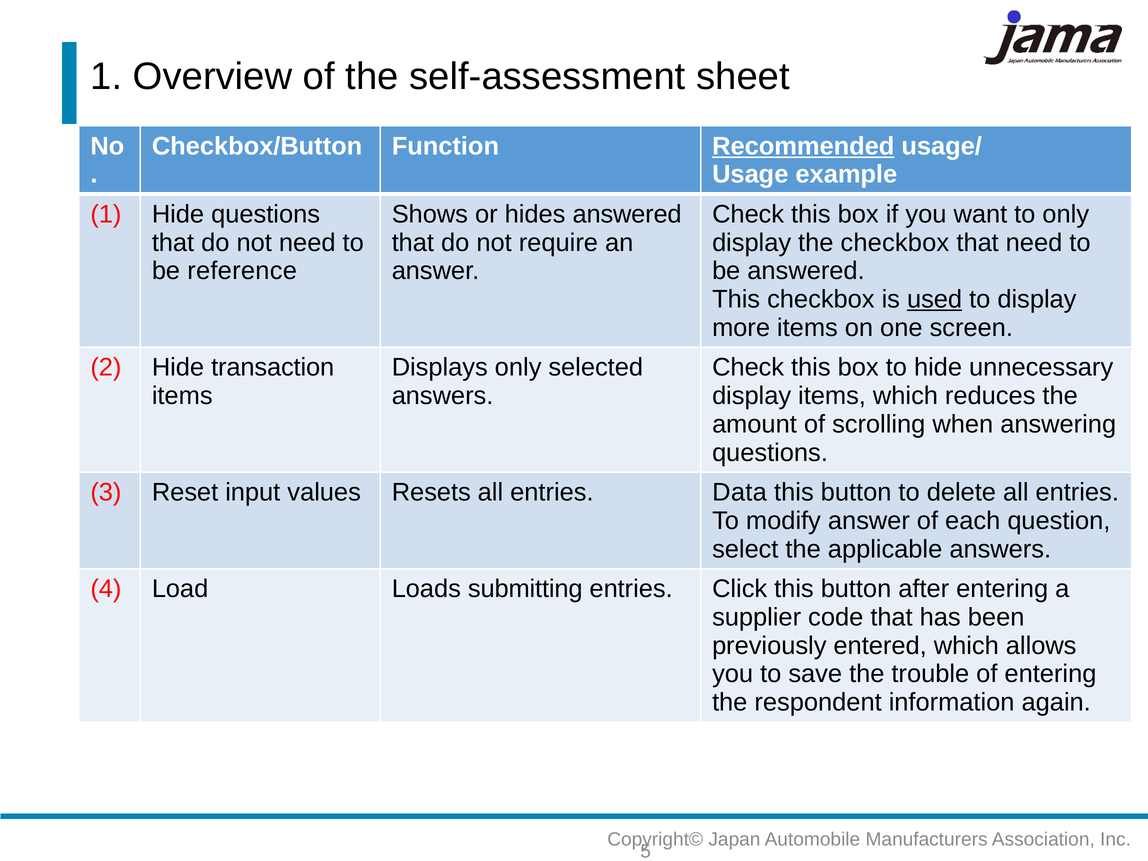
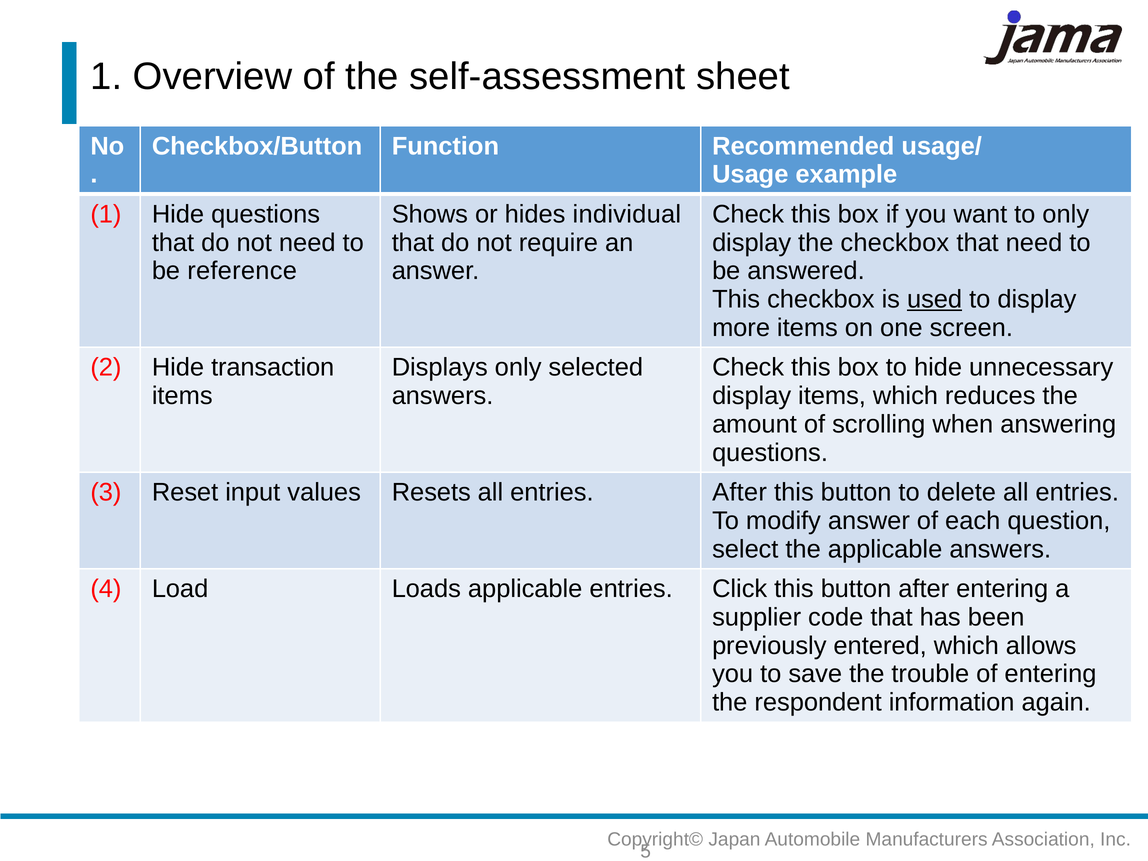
Recommended underline: present -> none
hides answered: answered -> individual
entries Data: Data -> After
Loads submitting: submitting -> applicable
